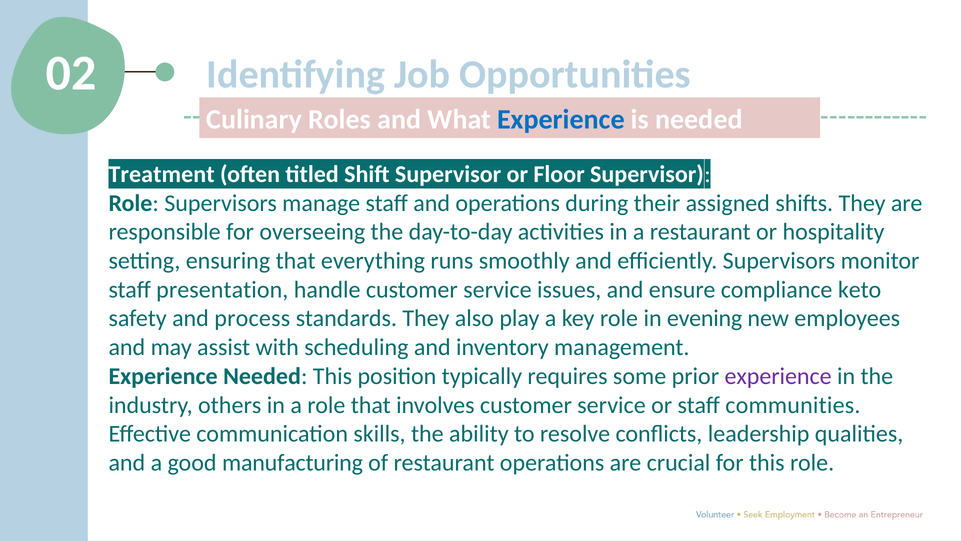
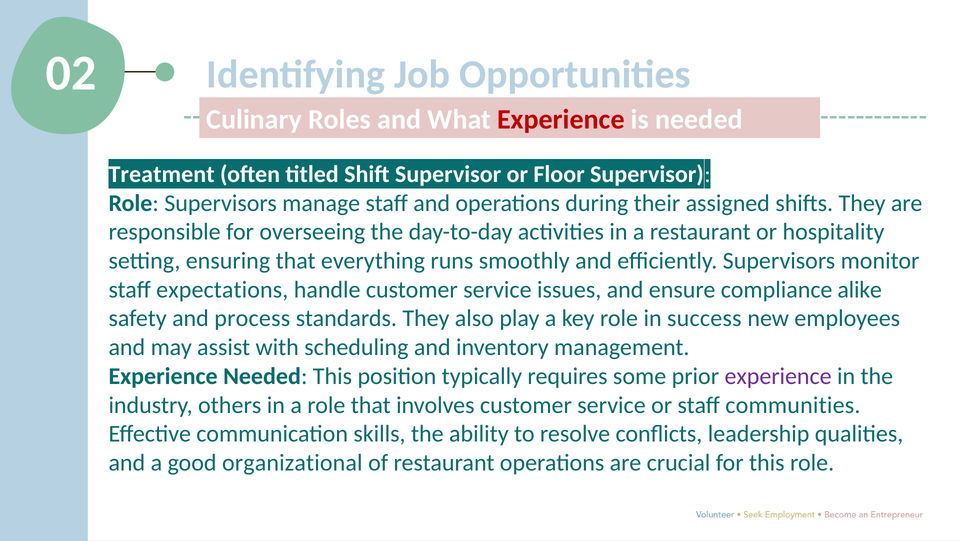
Experience at (561, 120) colour: blue -> red
presentation: presentation -> expectations
keto: keto -> alike
evening: evening -> success
manufacturing: manufacturing -> organizational
